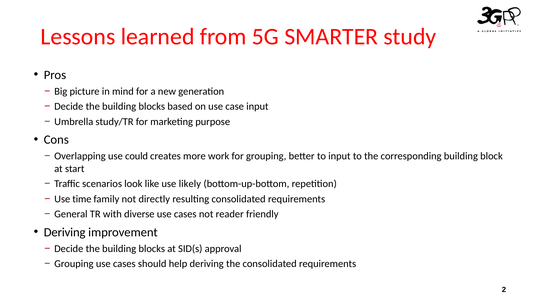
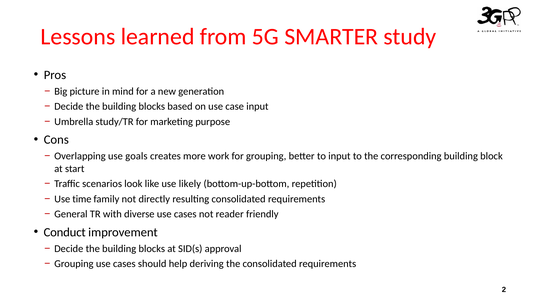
could: could -> goals
Deriving at (65, 232): Deriving -> Conduct
